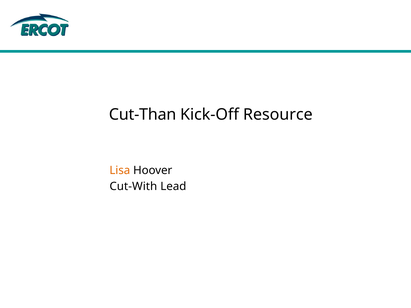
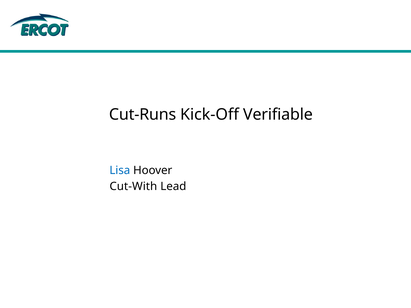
Cut-Than: Cut-Than -> Cut-Runs
Resource: Resource -> Verifiable
Lisa colour: orange -> blue
